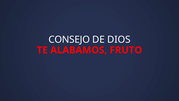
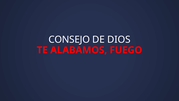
FRUTO: FRUTO -> FUEGO
